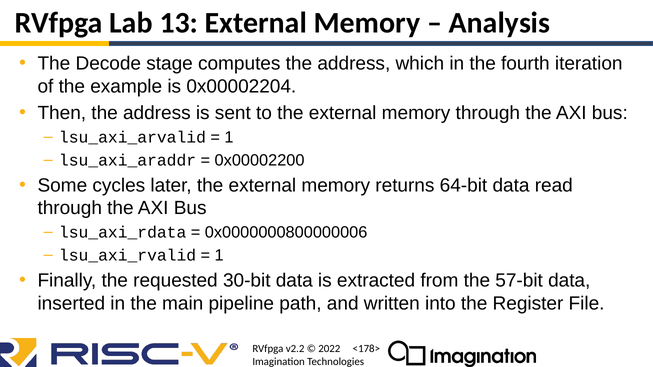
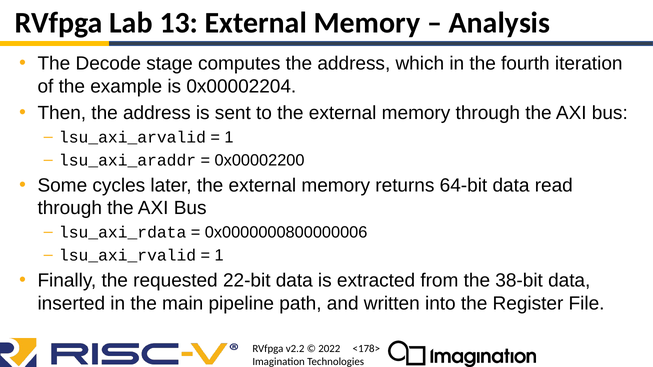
30-bit: 30-bit -> 22-bit
57-bit: 57-bit -> 38-bit
